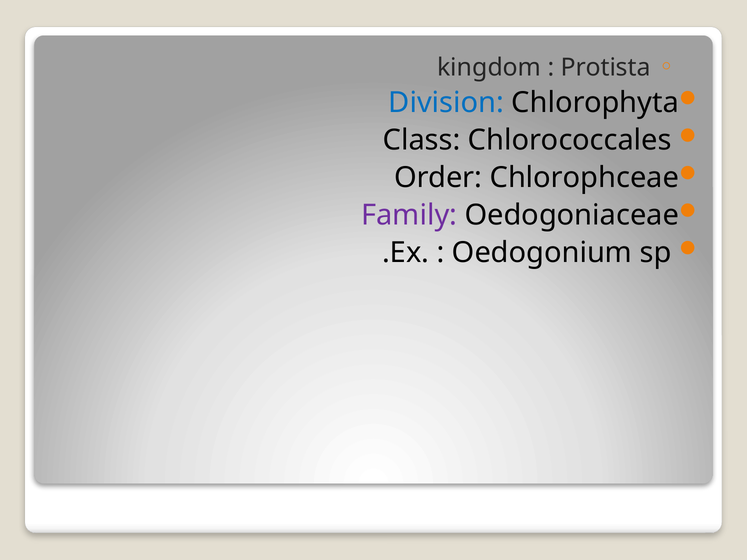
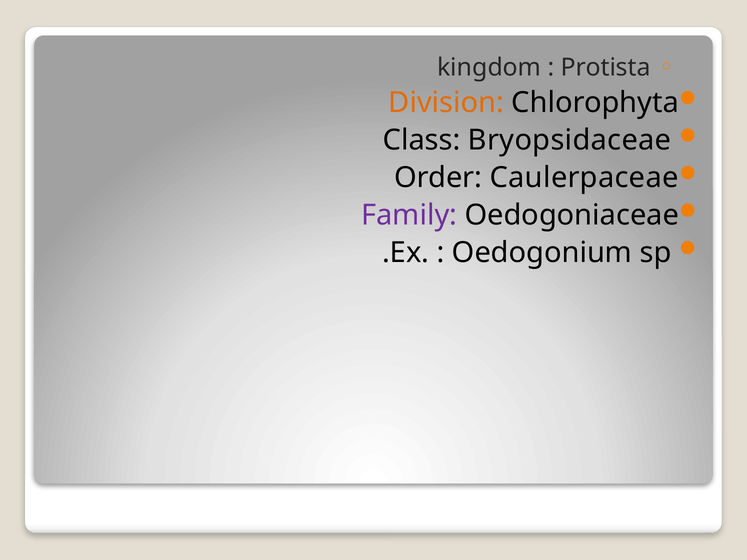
Division colour: blue -> orange
Chlorococcales: Chlorococcales -> Bryopsidaceae
Chlorophceae: Chlorophceae -> Caulerpaceae
